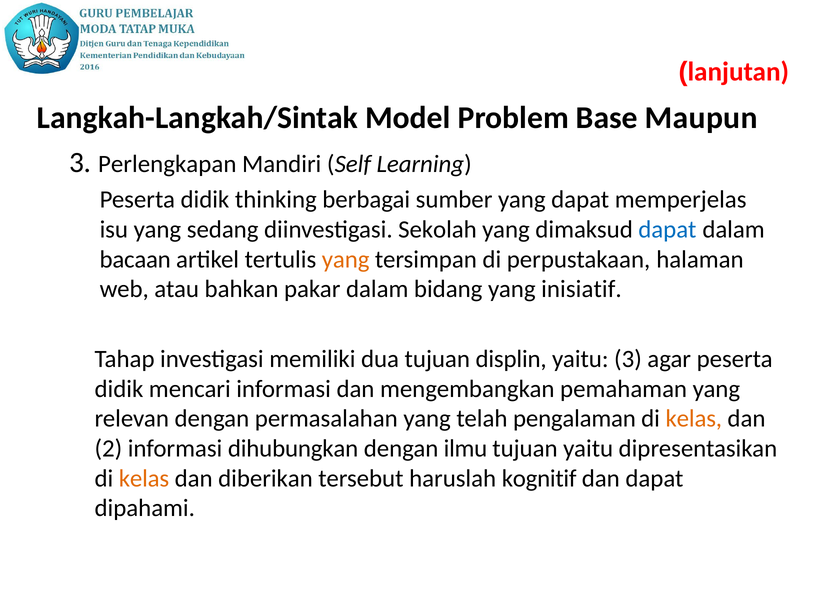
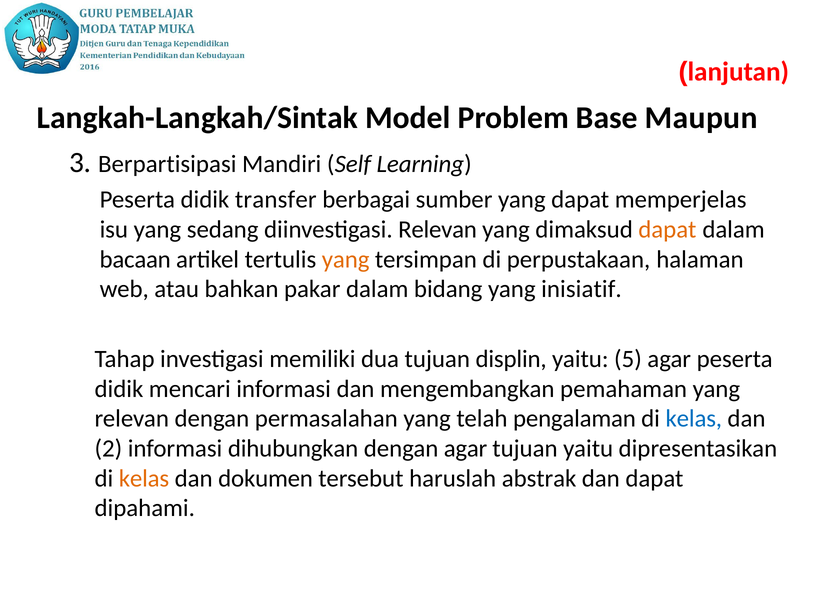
Perlengkapan: Perlengkapan -> Berpartisipasi
thinking: thinking -> transfer
diinvestigasi Sekolah: Sekolah -> Relevan
dapat at (667, 230) colour: blue -> orange
yaitu 3: 3 -> 5
kelas at (694, 419) colour: orange -> blue
dengan ilmu: ilmu -> agar
diberikan: diberikan -> dokumen
kognitif: kognitif -> abstrak
